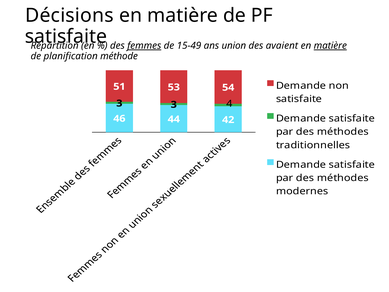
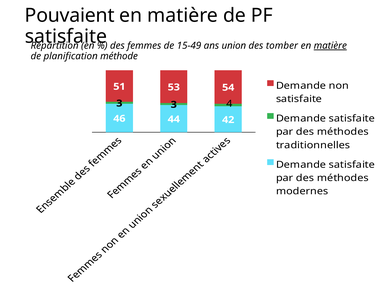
Décisions: Décisions -> Pouvaient
femmes underline: present -> none
avaient: avaient -> tomber
